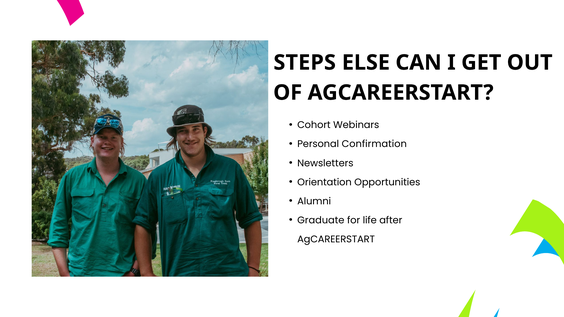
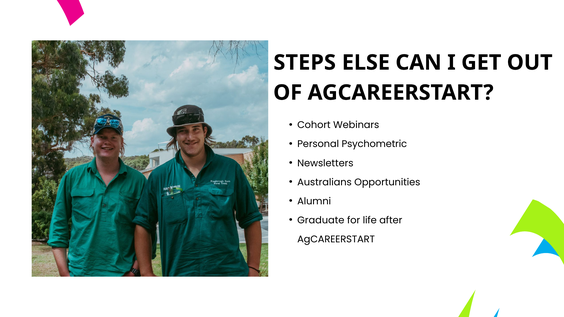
Confirmation: Confirmation -> Psychometric
Orientation: Orientation -> Australians
